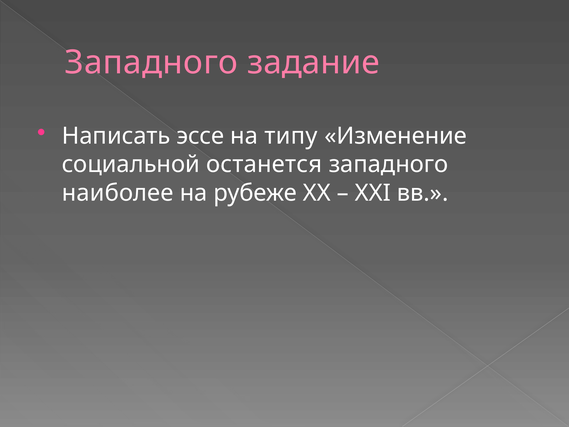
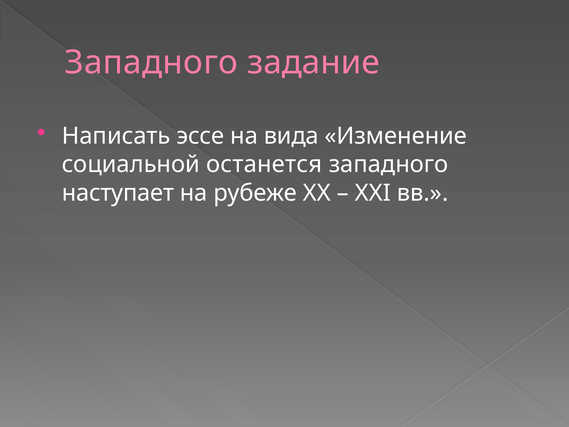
типу: типу -> вида
наиболее: наиболее -> наступает
